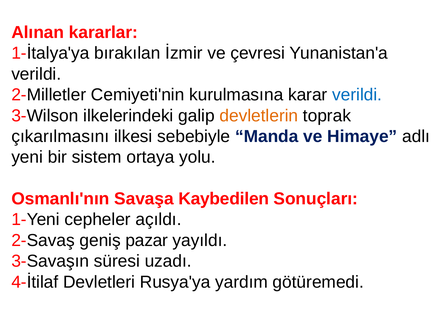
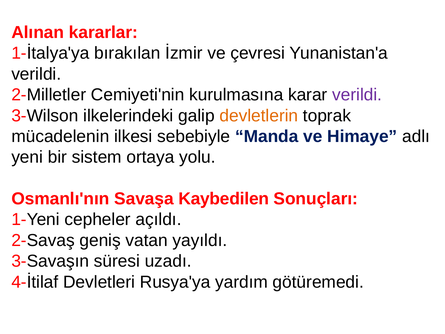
verildi at (357, 95) colour: blue -> purple
çıkarılmasını: çıkarılmasını -> mücadelenin
pazar: pazar -> vatan
